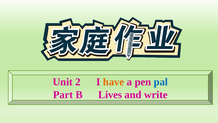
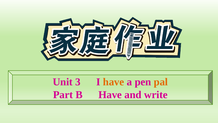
2: 2 -> 3
pal colour: blue -> orange
B Lives: Lives -> Have
